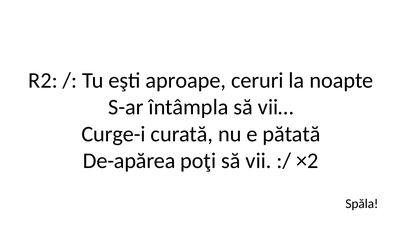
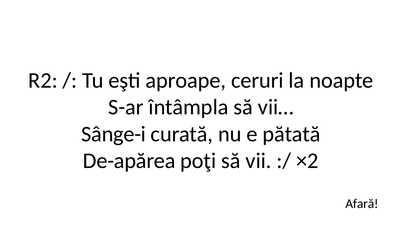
Curge-i: Curge-i -> Sânge-i
Spăla: Spăla -> Afară
